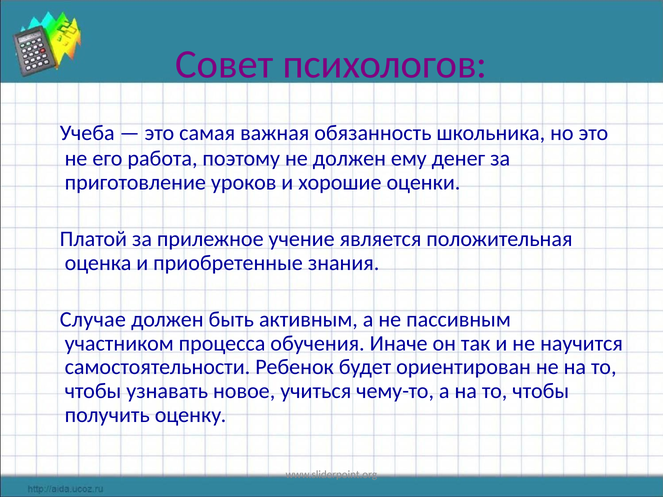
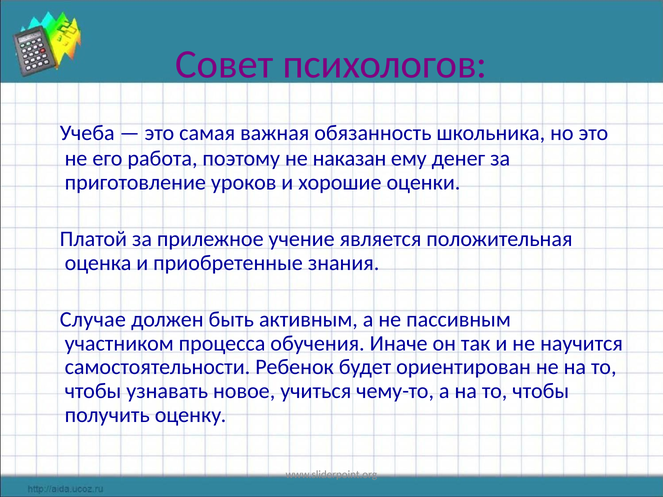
не должен: должен -> наказан
